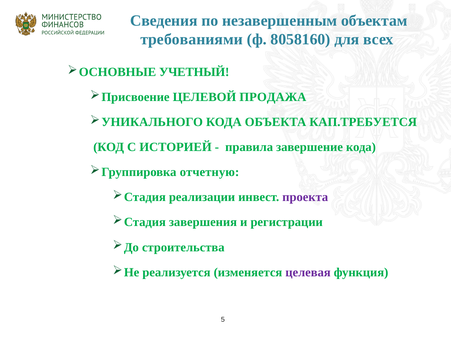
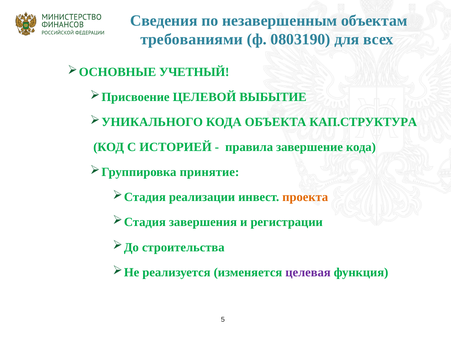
8058160: 8058160 -> 0803190
ПРОДАЖА: ПРОДАЖА -> ВЫБЫТИЕ
КАП.ТРЕБУЕТСЯ: КАП.ТРЕБУЕТСЯ -> КАП.СТРУКТУРА
отчетную: отчетную -> принятие
проекта colour: purple -> orange
